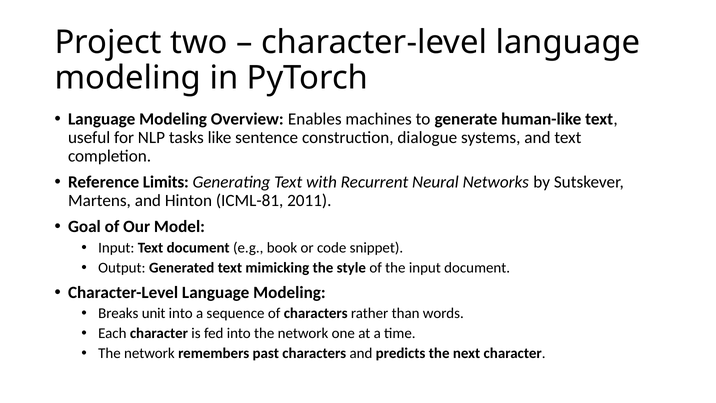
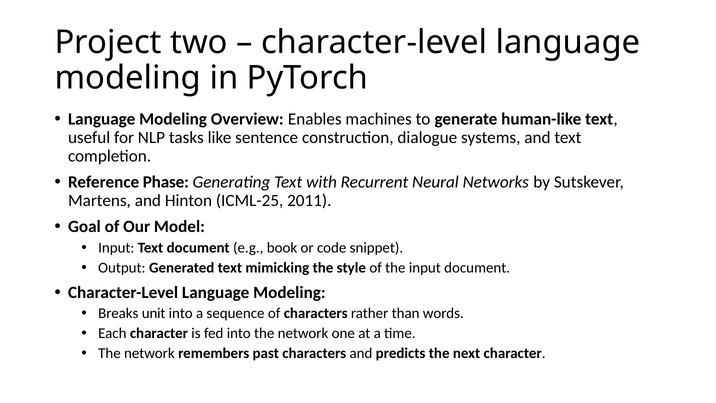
Limits: Limits -> Phase
ICML-81: ICML-81 -> ICML-25
